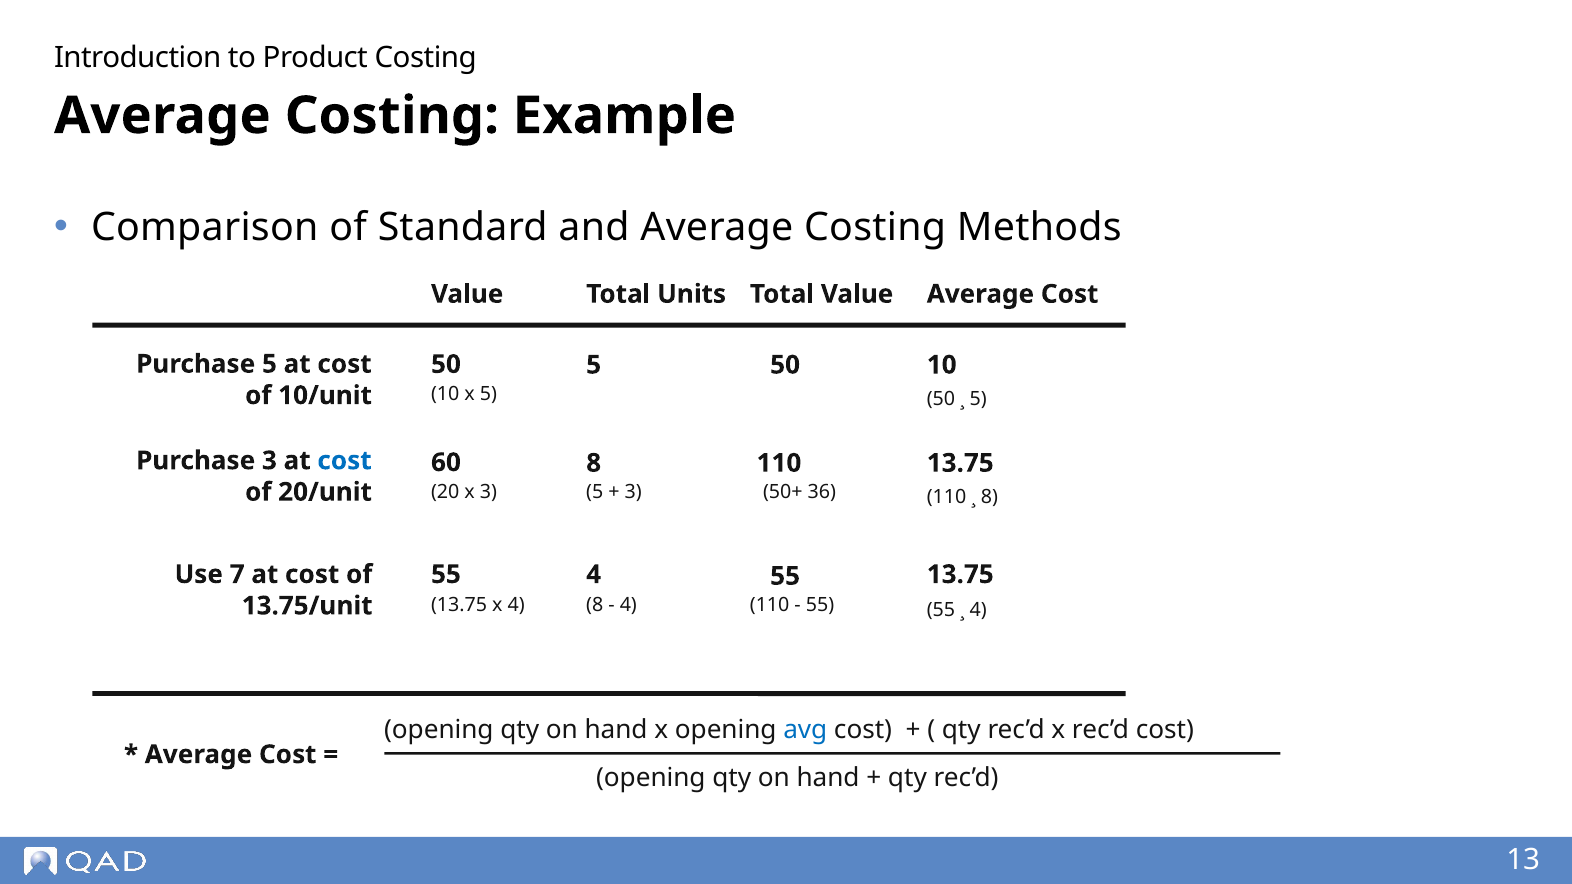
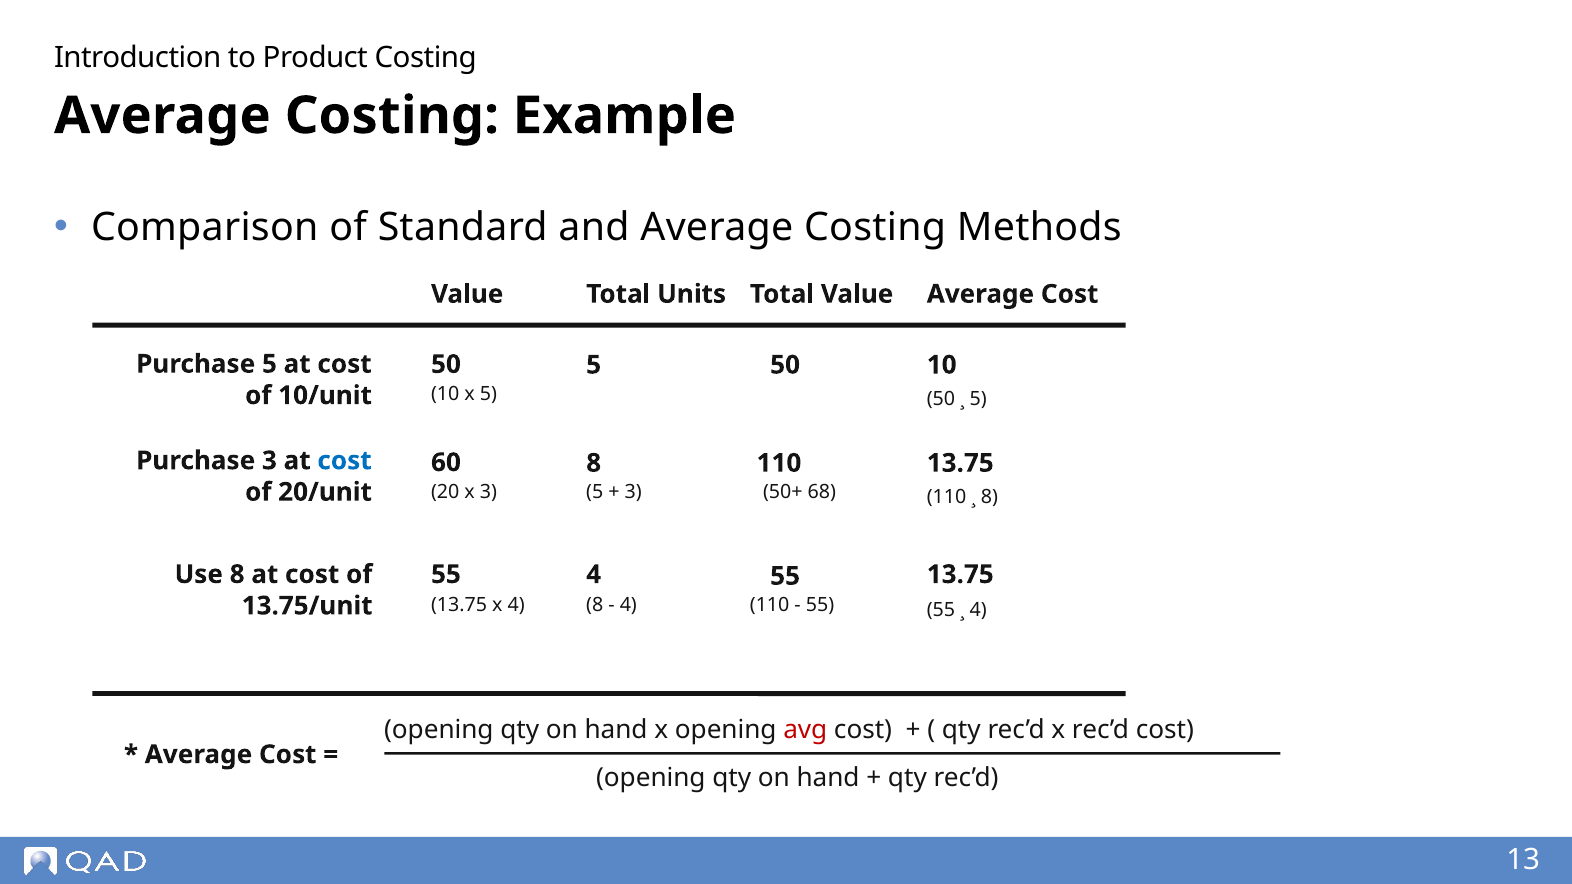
36: 36 -> 68
Use 7: 7 -> 8
avg colour: blue -> red
